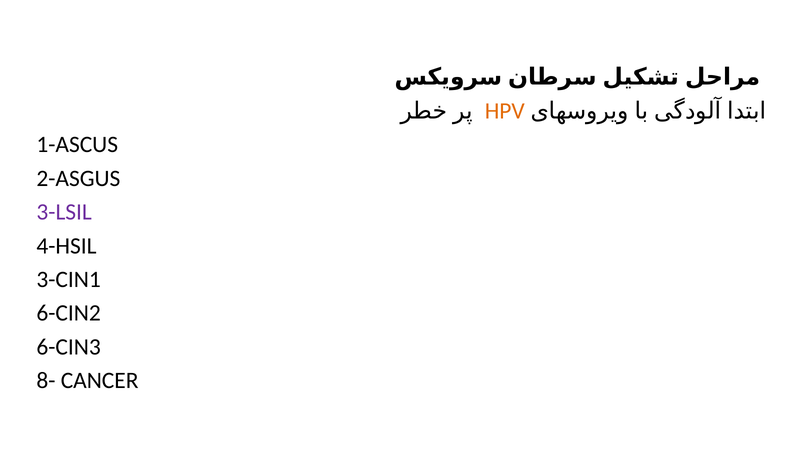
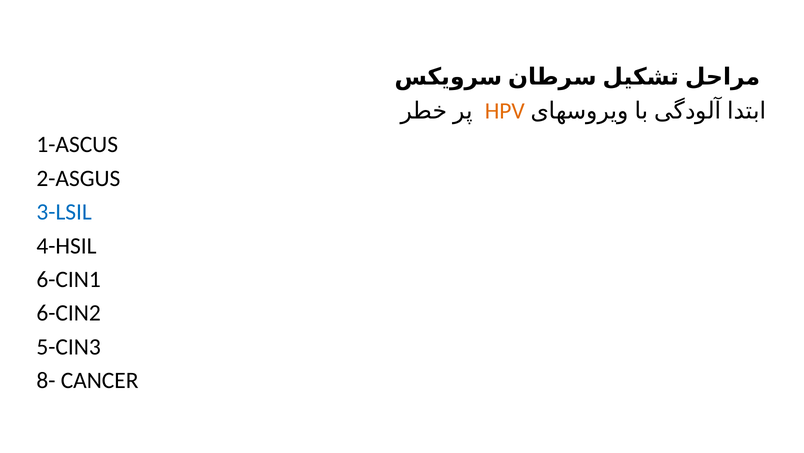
3-LSIL colour: purple -> blue
3-CIN1: 3-CIN1 -> 6-CIN1
6-CIN3: 6-CIN3 -> 5-CIN3
